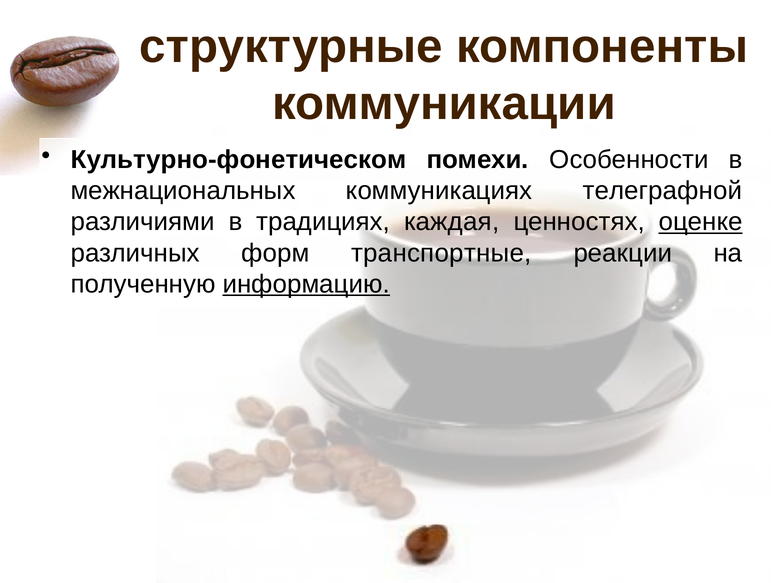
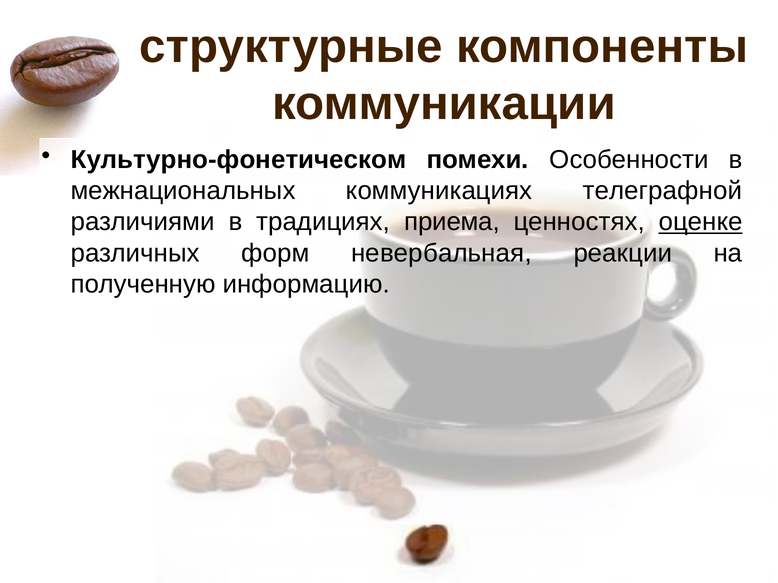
каждая: каждая -> приема
транспортные: транспортные -> невербальная
информацию underline: present -> none
